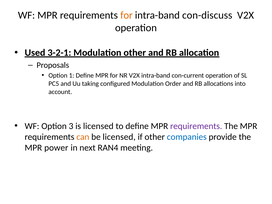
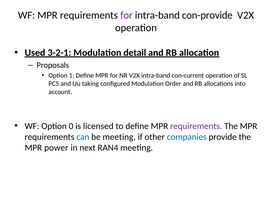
for at (126, 15) colour: orange -> purple
con-discuss: con-discuss -> con-provide
Modulation other: other -> detail
3: 3 -> 0
can colour: orange -> blue
be licensed: licensed -> meeting
